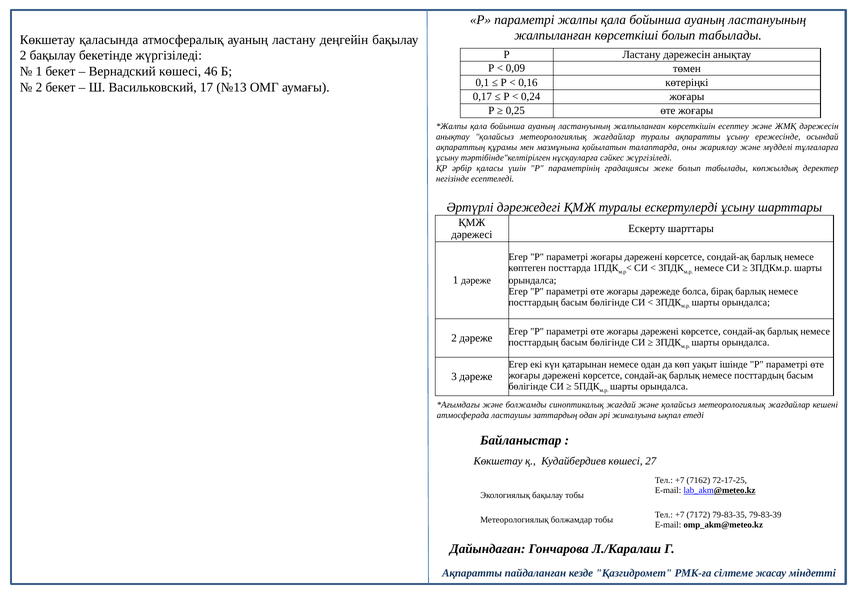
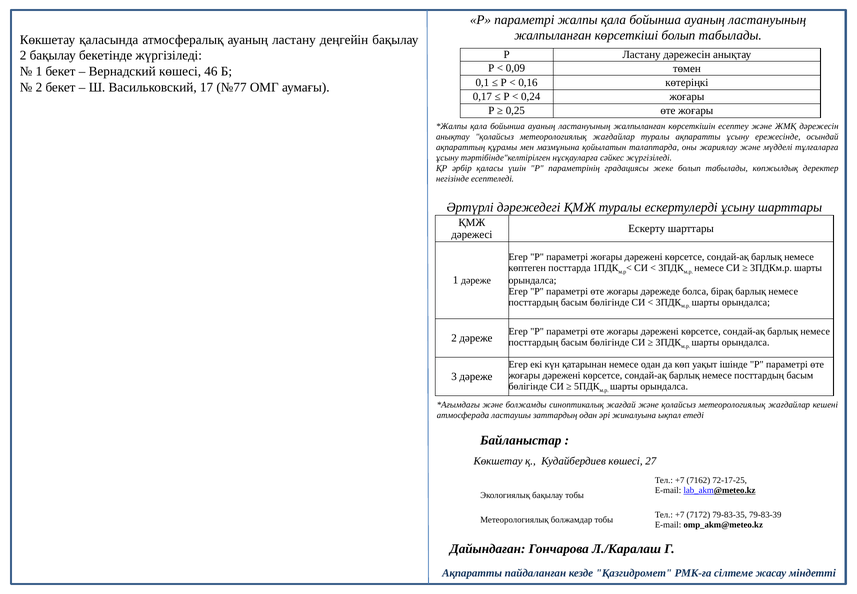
№13: №13 -> №77
